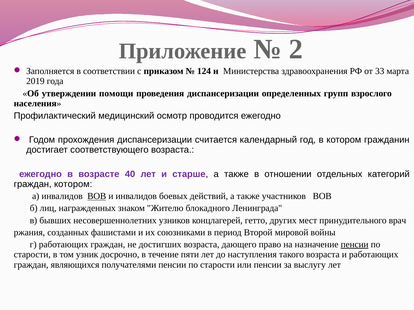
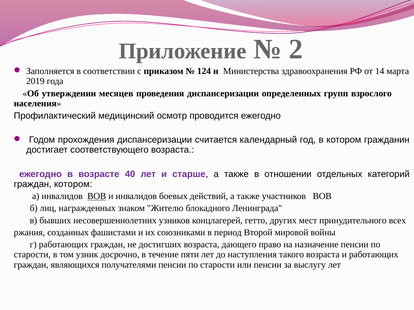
33: 33 -> 14
помощи: помощи -> месяцев
врач: врач -> всех
пенсии at (355, 245) underline: present -> none
